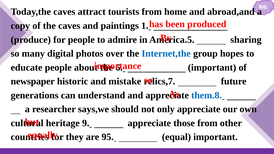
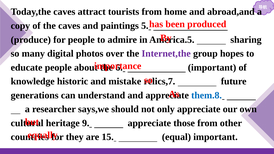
1: 1 -> 5
Internet,the colour: blue -> purple
newspaper: newspaper -> knowledge
95: 95 -> 15
